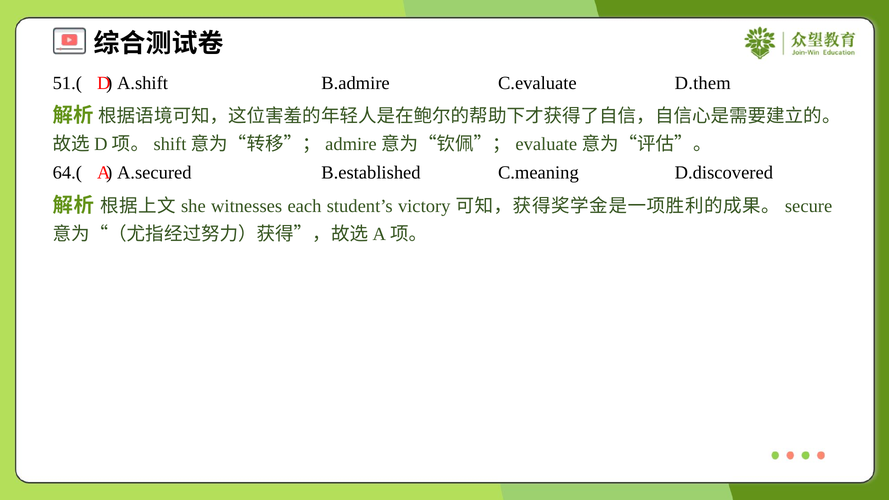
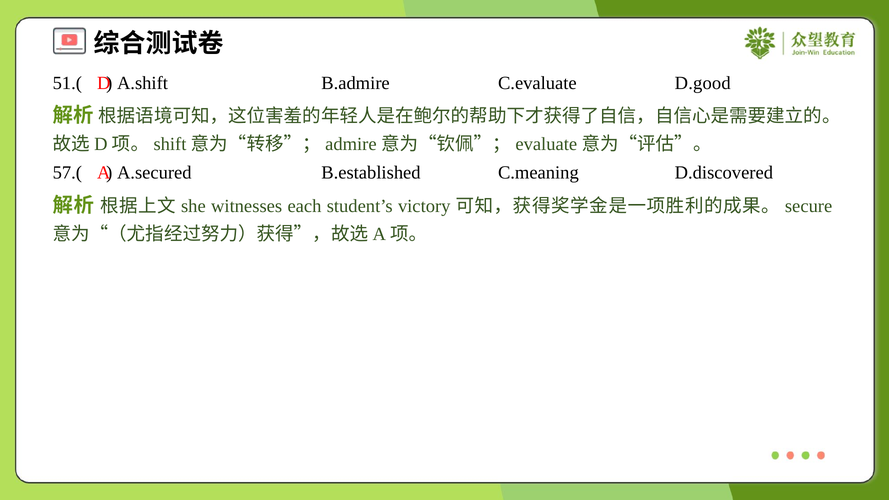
D.them: D.them -> D.good
64.(: 64.( -> 57.(
